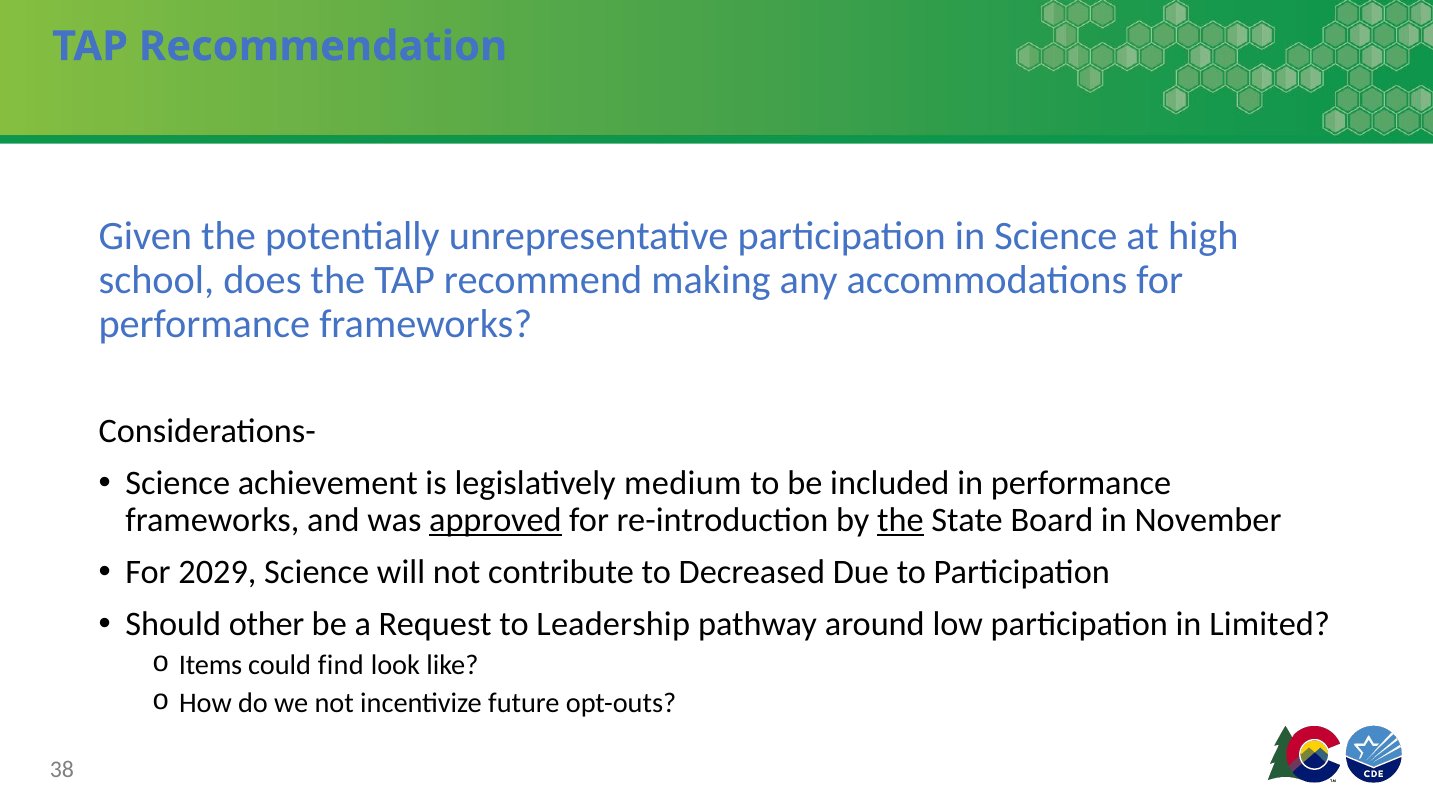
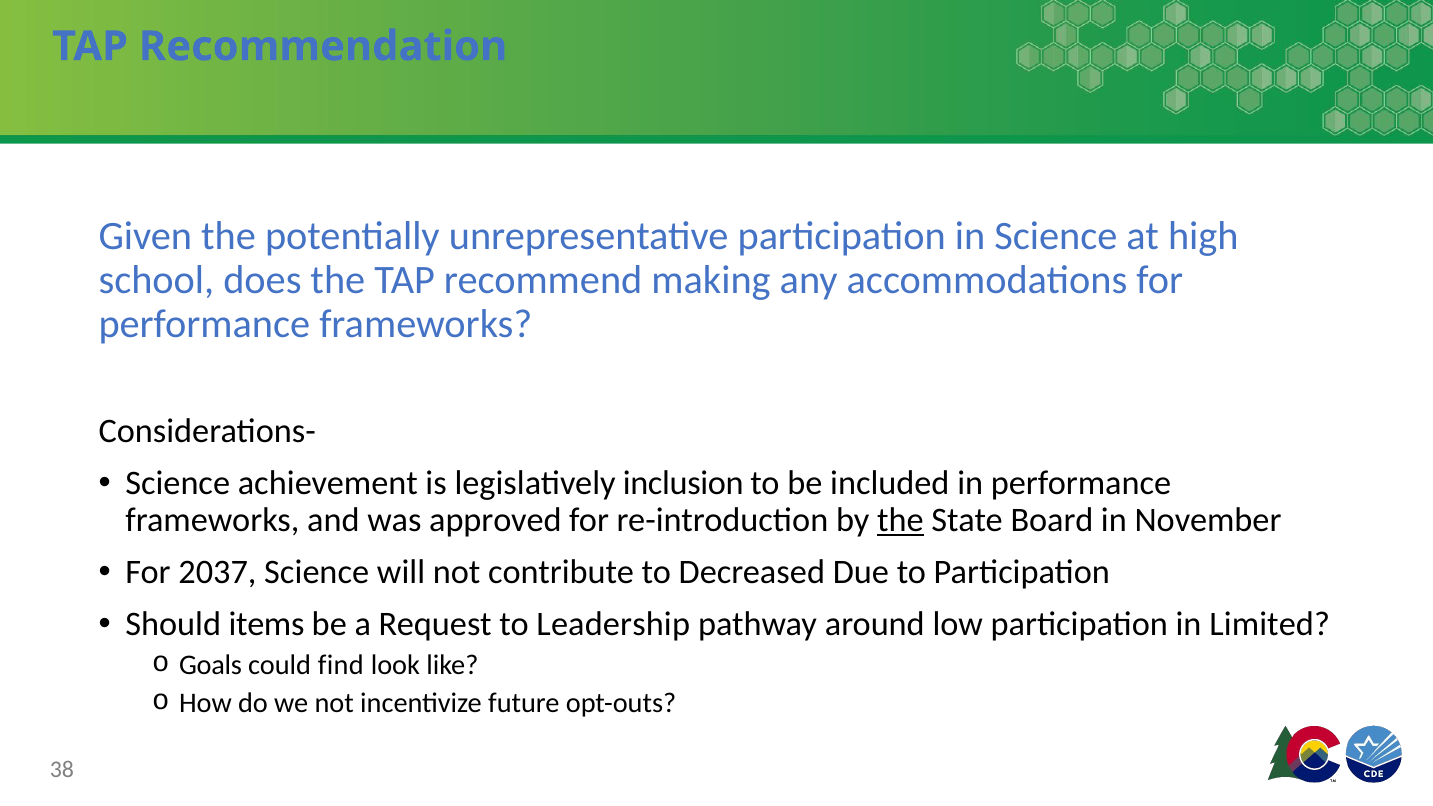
medium: medium -> inclusion
approved underline: present -> none
2029: 2029 -> 2037
other: other -> items
Items: Items -> Goals
